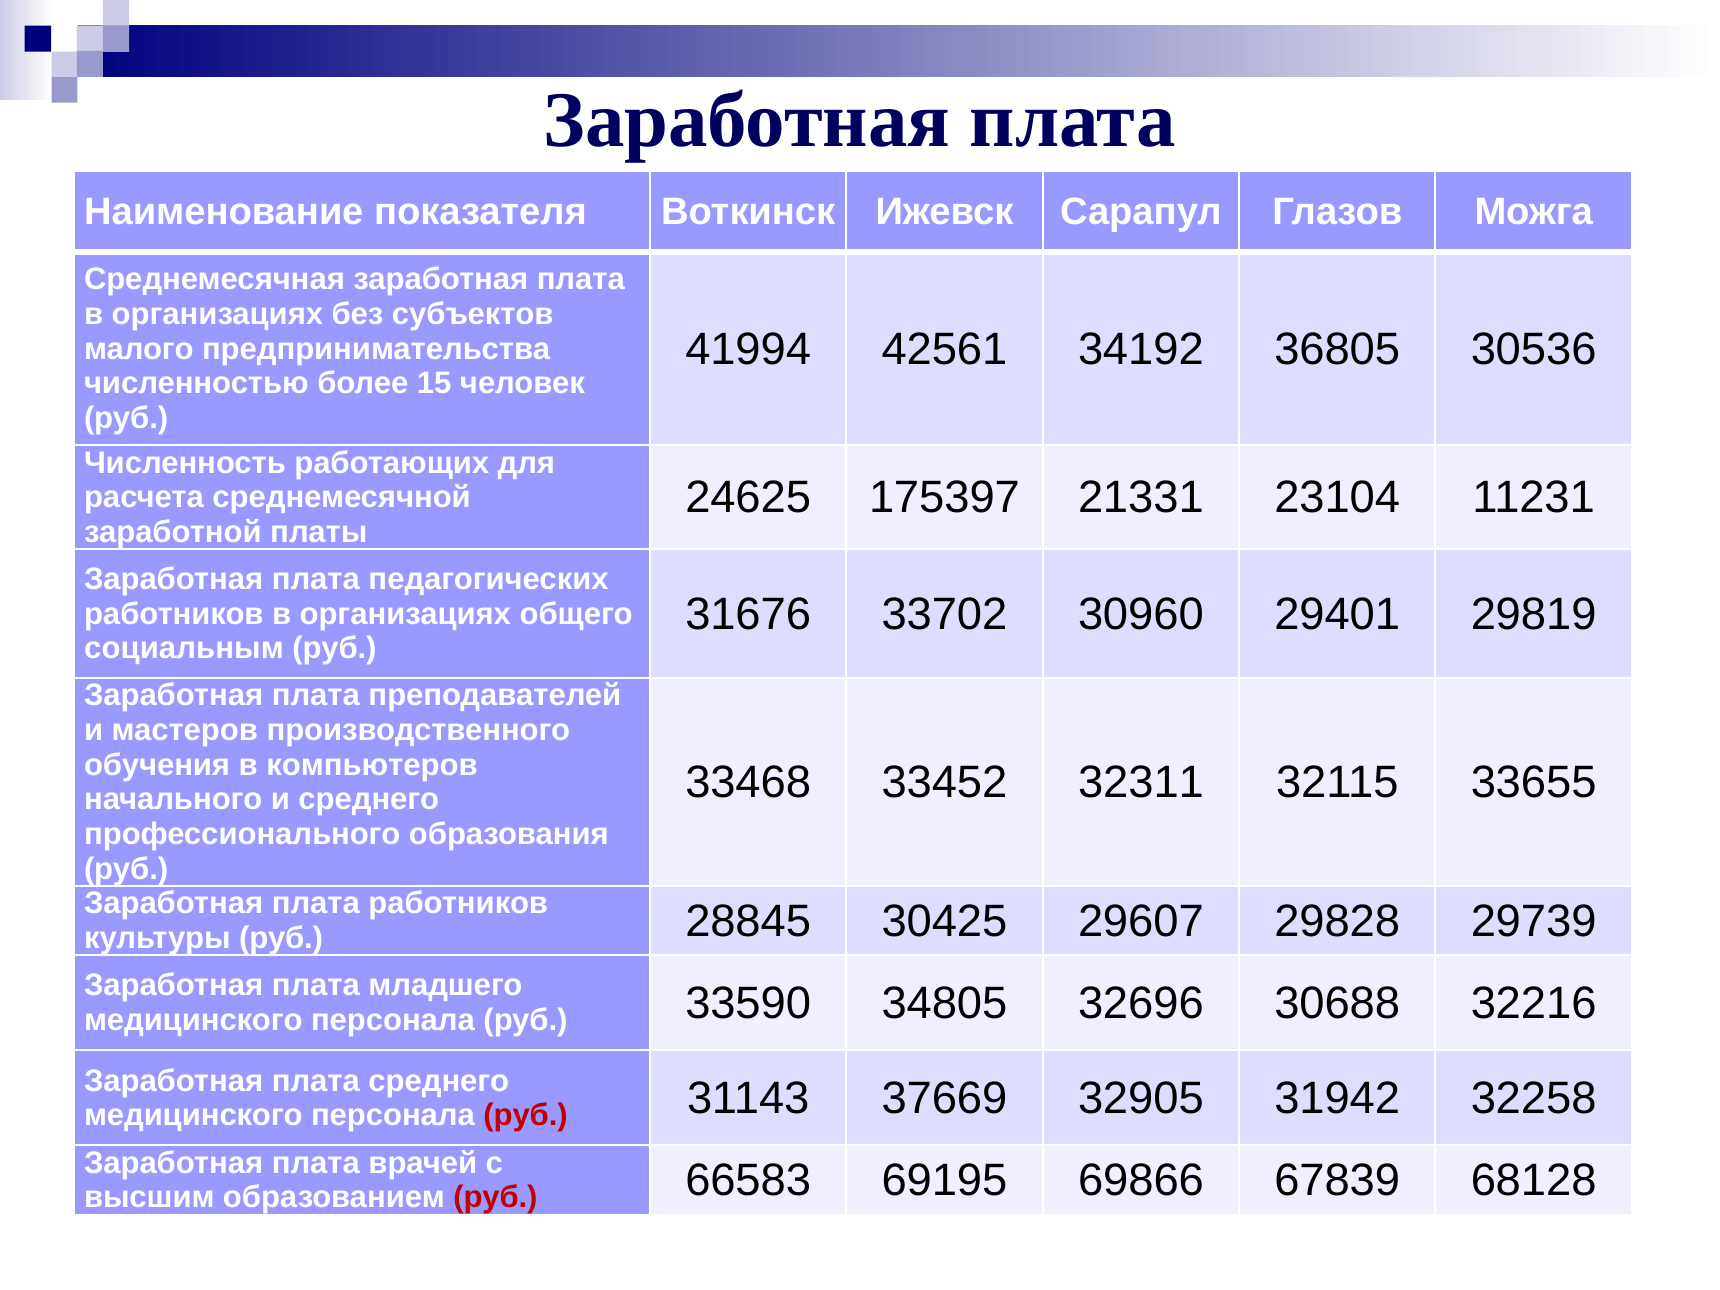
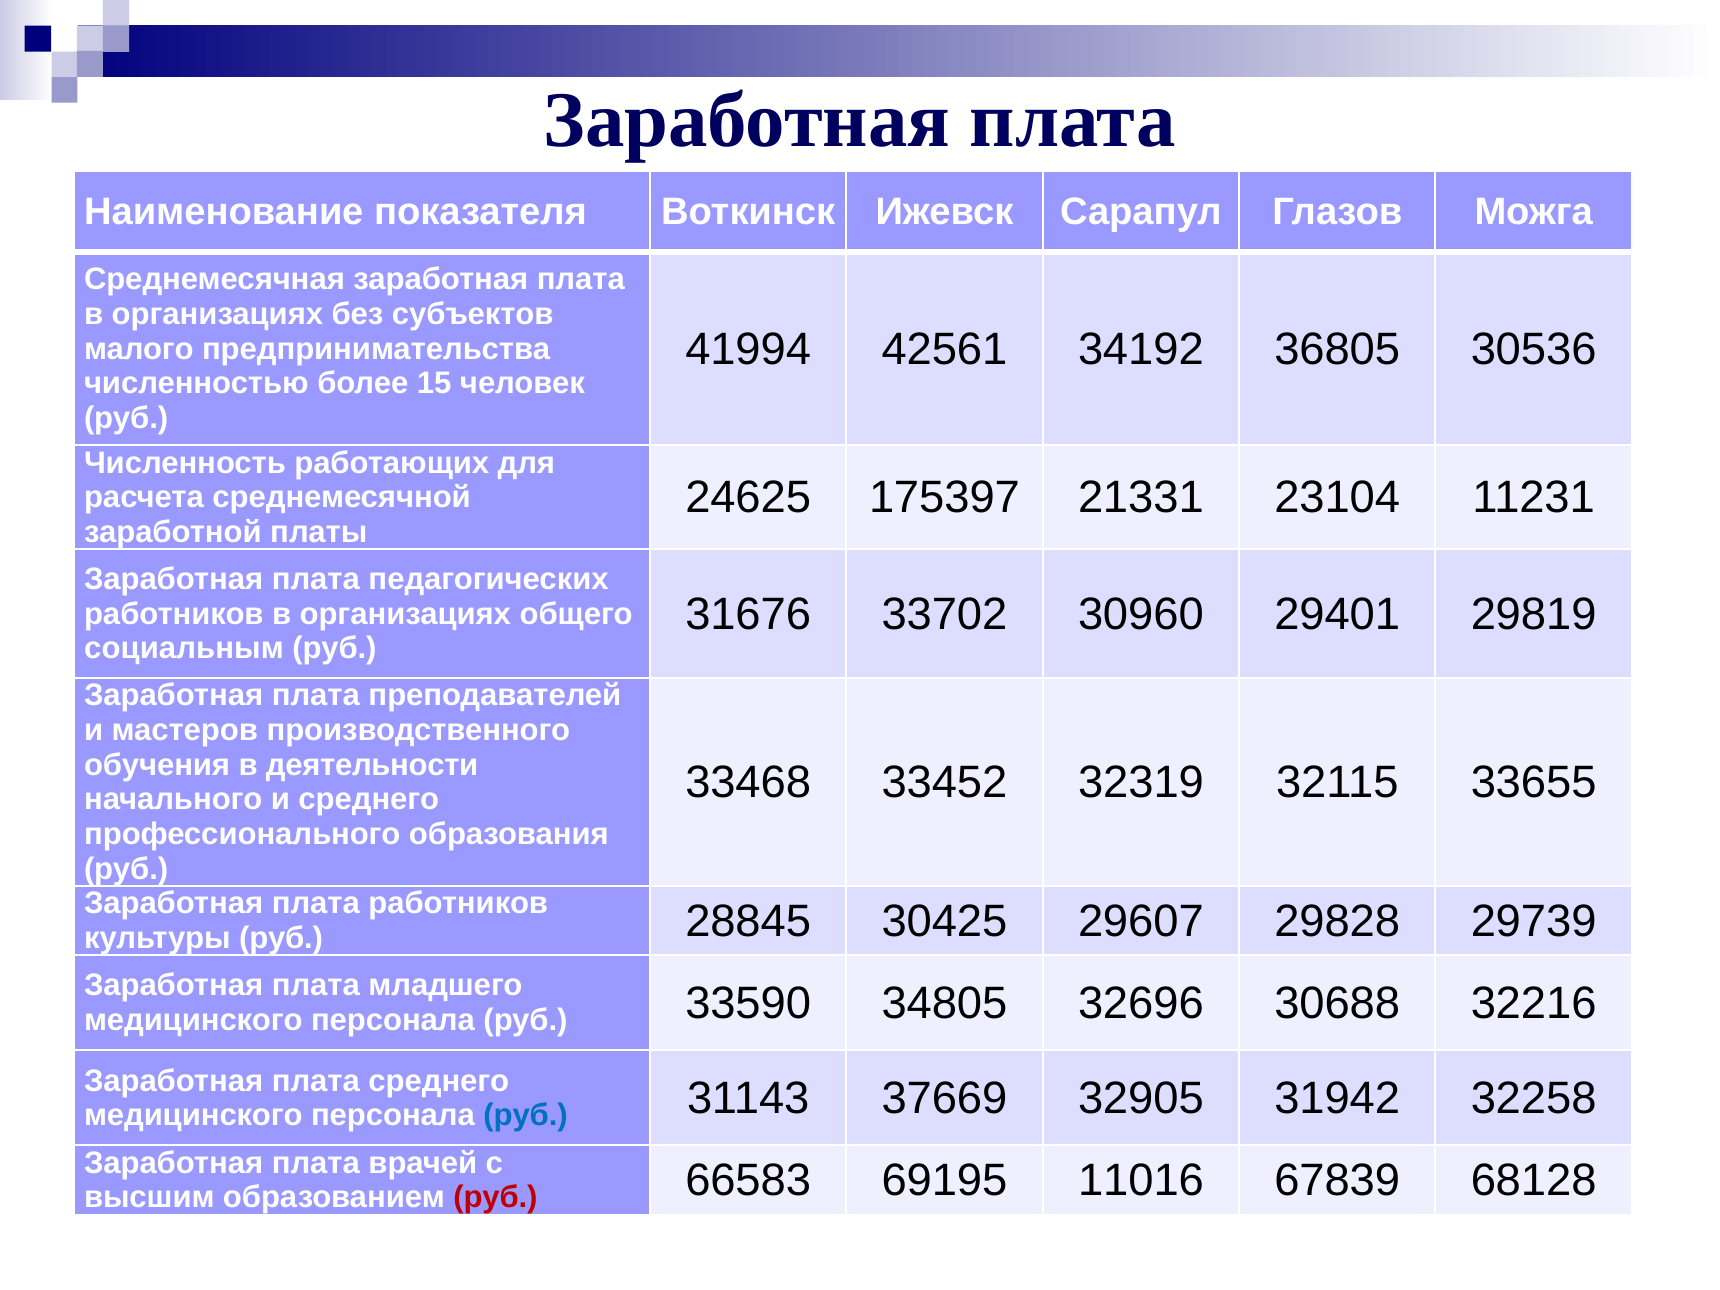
компьютеров: компьютеров -> деятельности
32311: 32311 -> 32319
руб at (526, 1115) colour: red -> blue
69866: 69866 -> 11016
